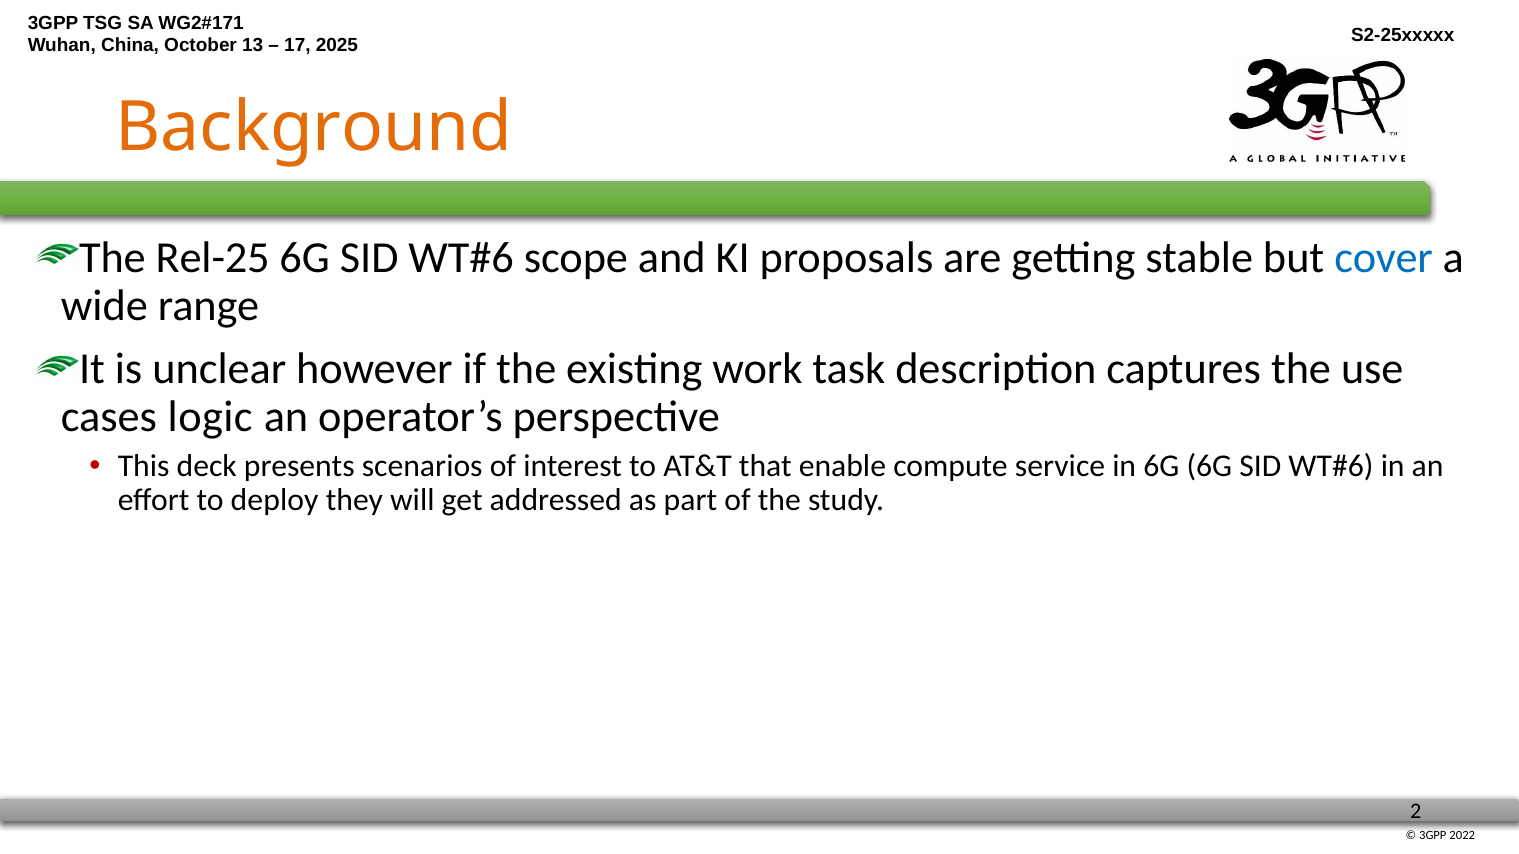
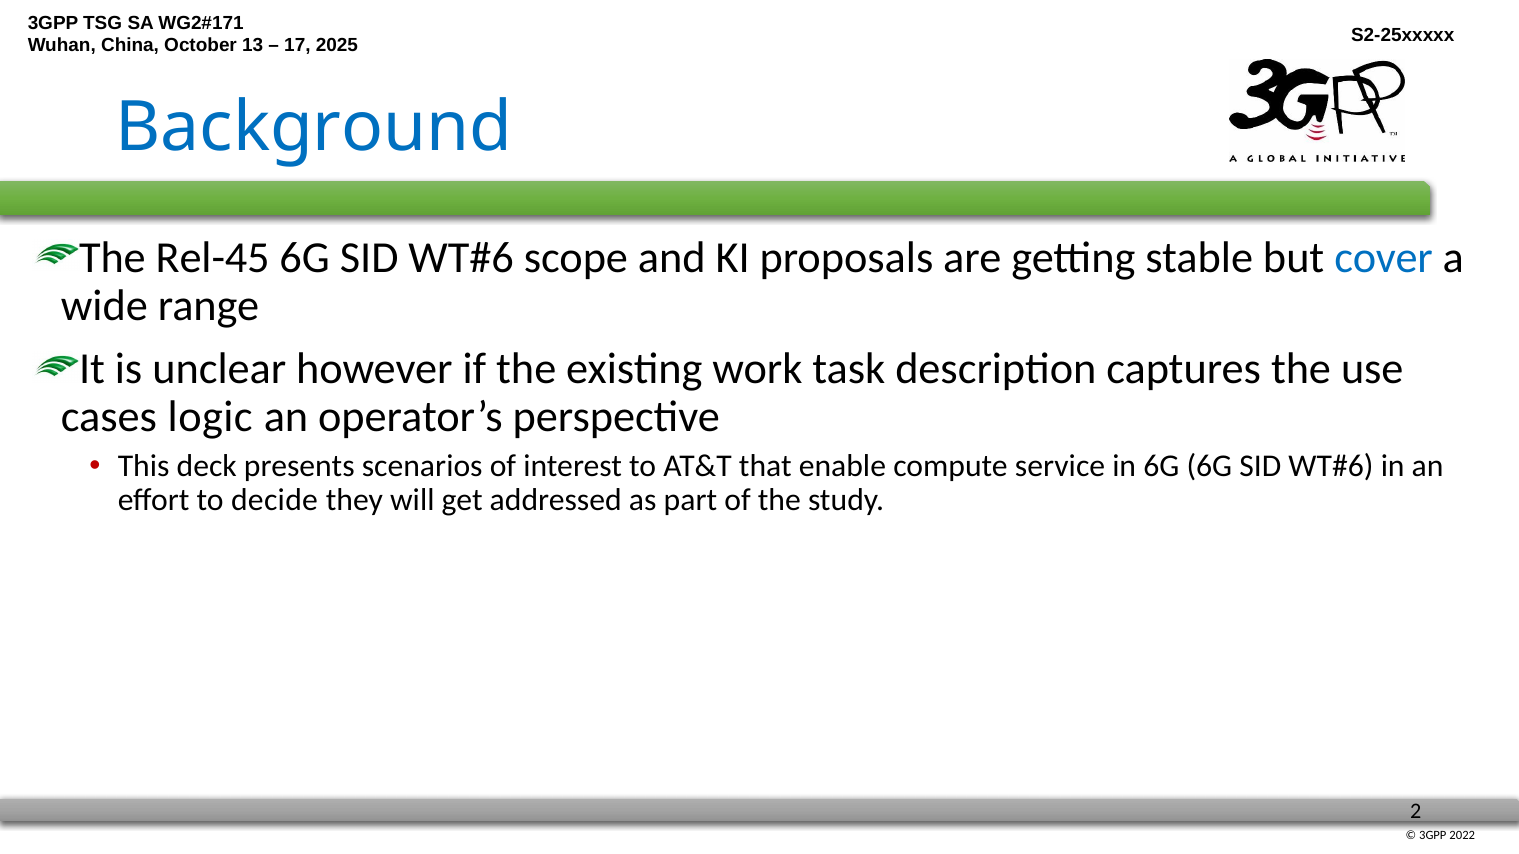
Background colour: orange -> blue
Rel-25: Rel-25 -> Rel-45
deploy: deploy -> decide
